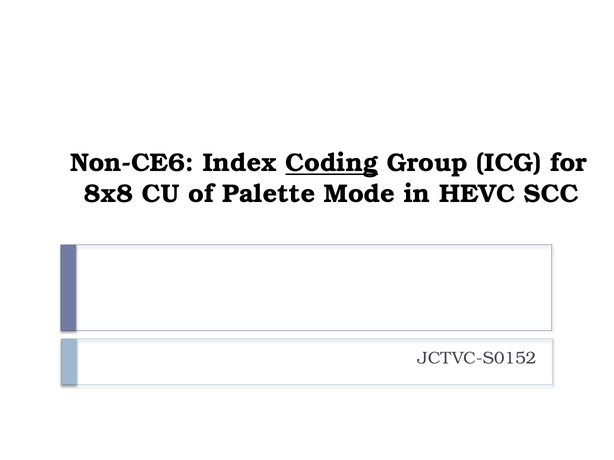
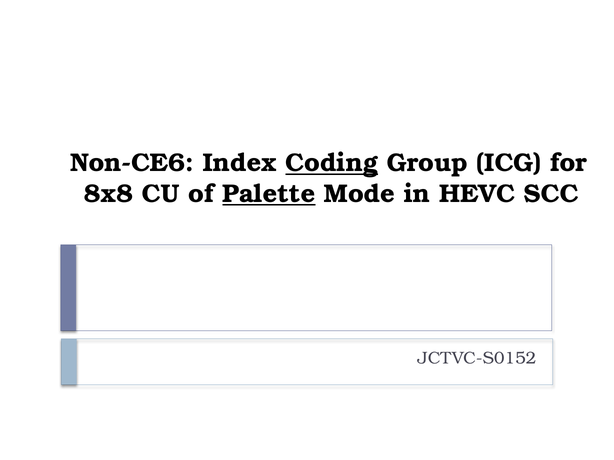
Palette underline: none -> present
